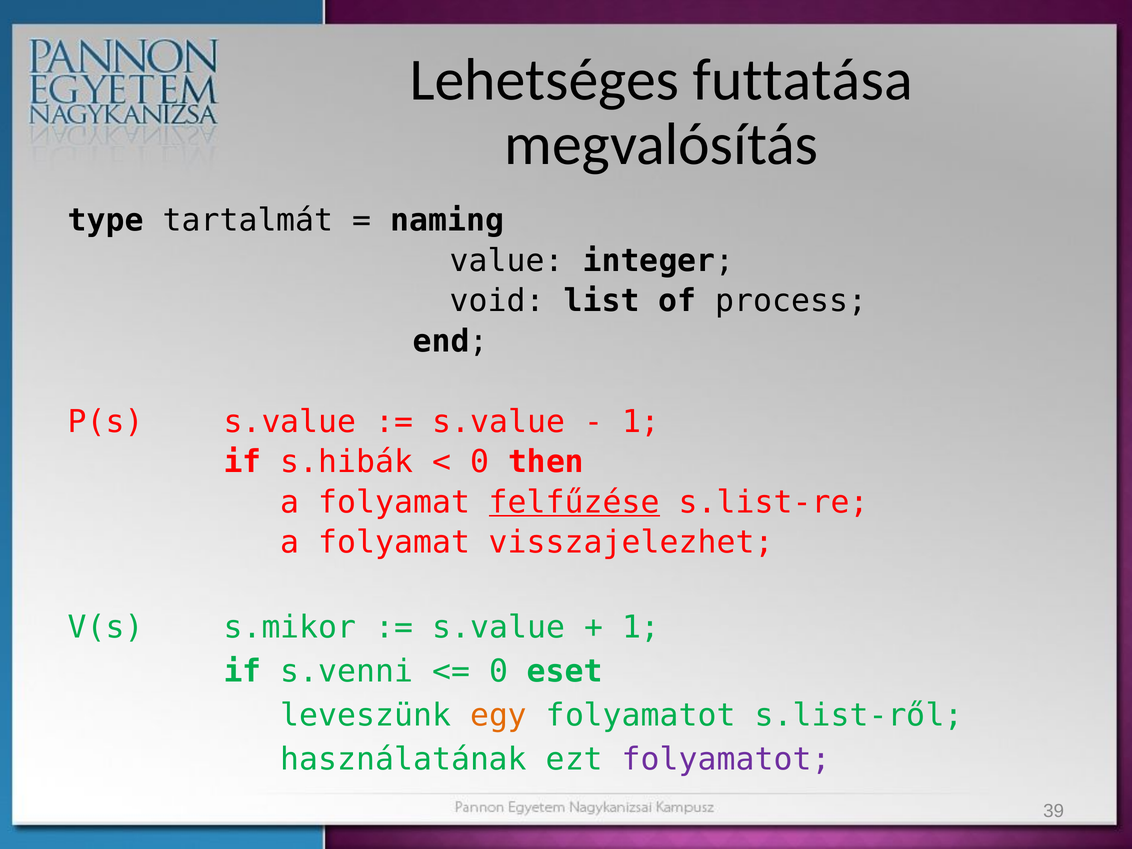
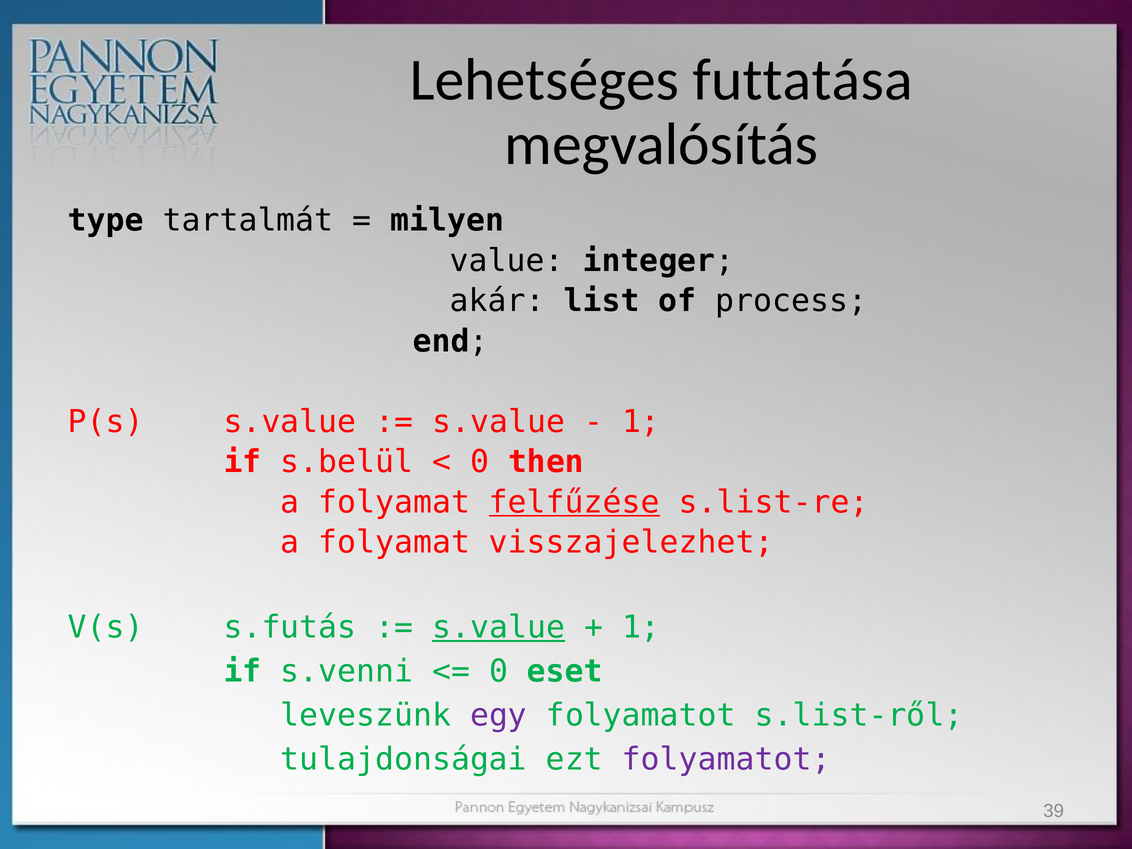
naming: naming -> milyen
void: void -> akár
s.hibák: s.hibák -> s.belül
s.mikor: s.mikor -> s.futás
s.value at (499, 627) underline: none -> present
egy colour: orange -> purple
használatának: használatának -> tulajdonságai
